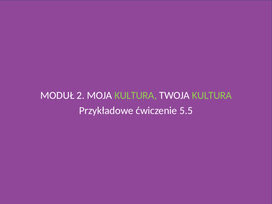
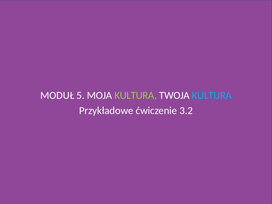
2: 2 -> 5
KULTURA at (212, 95) colour: light green -> light blue
5.5: 5.5 -> 3.2
